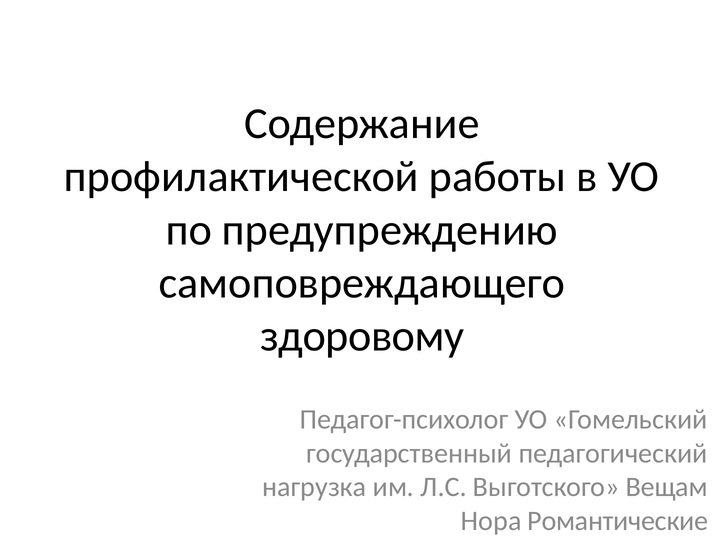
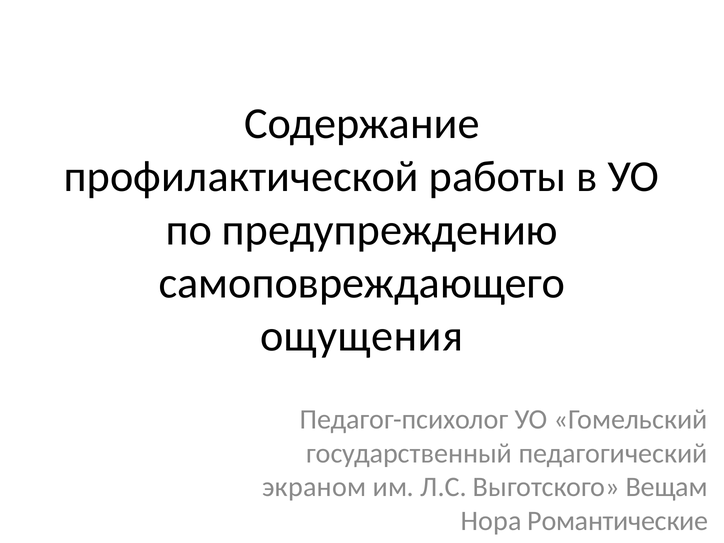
здоровому: здоровому -> ощущения
нагрузка: нагрузка -> экраном
